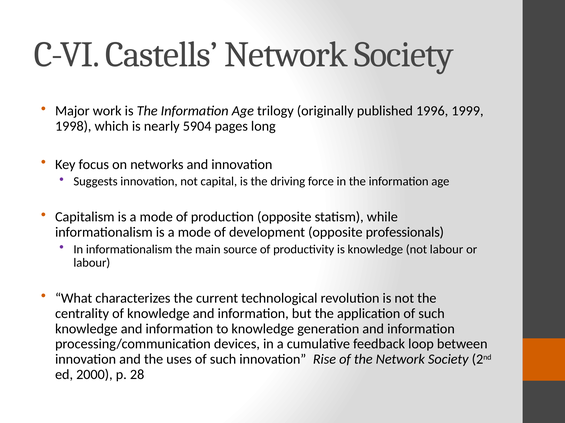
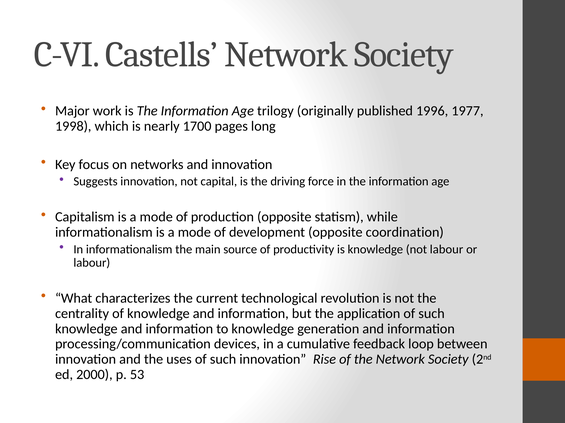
1999: 1999 -> 1977
5904: 5904 -> 1700
professionals: professionals -> coordination
28: 28 -> 53
